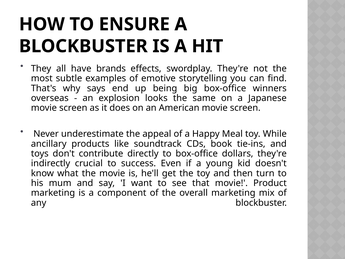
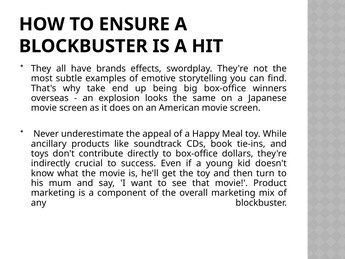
says: says -> take
